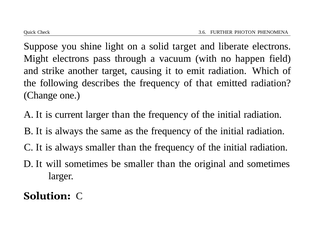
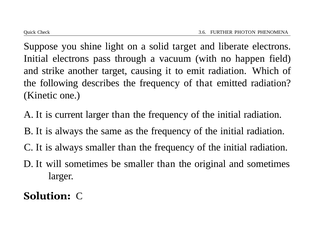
Might at (36, 59): Might -> Initial
Change: Change -> Kinetic
